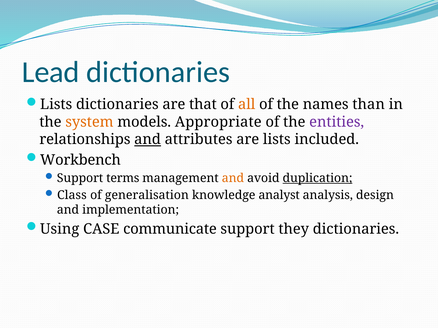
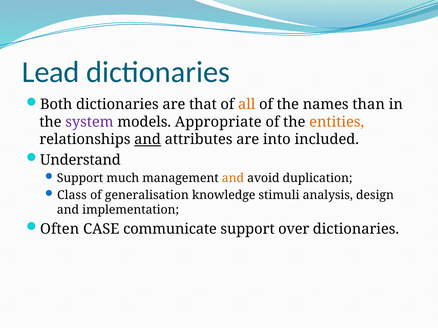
Lists at (56, 105): Lists -> Both
system colour: orange -> purple
entities colour: purple -> orange
are lists: lists -> into
Workbench: Workbench -> Understand
terms: terms -> much
duplication underline: present -> none
analyst: analyst -> stimuli
Using: Using -> Often
they: they -> over
